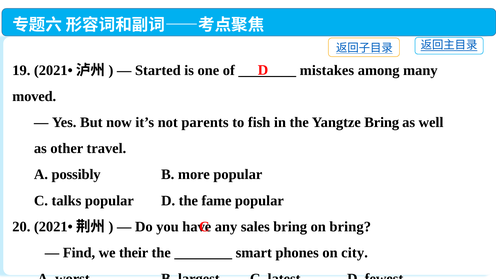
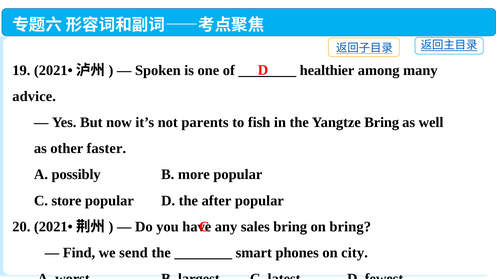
Started: Started -> Spoken
mistakes: mistakes -> healthier
moved: moved -> advice
travel: travel -> faster
talks: talks -> store
fame: fame -> after
their: their -> send
